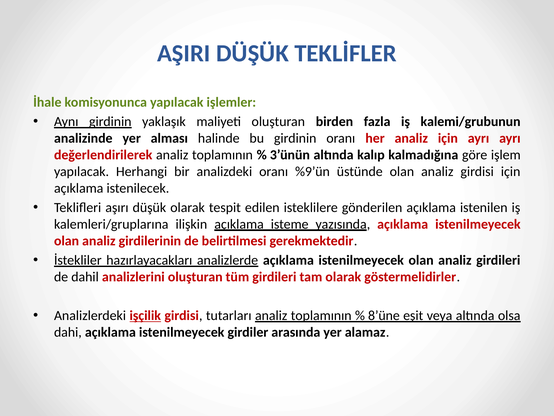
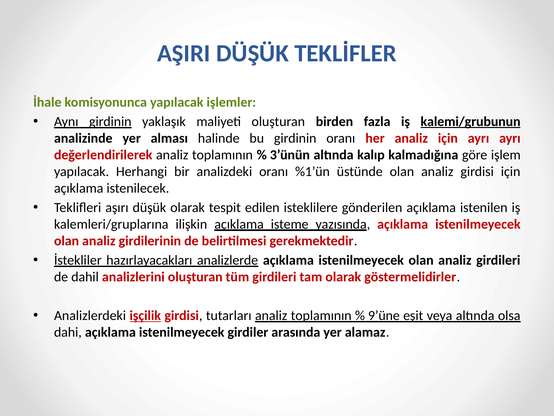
kalemi/grubunun underline: none -> present
%9’ün: %9’ün -> %1’ün
8’üne: 8’üne -> 9’üne
